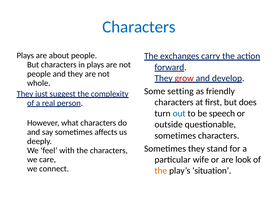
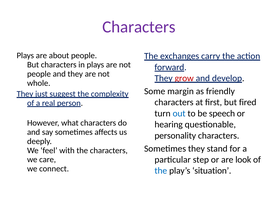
Characters at (139, 27) colour: blue -> purple
setting: setting -> margin
does: does -> fired
outside: outside -> hearing
sometimes at (175, 136): sometimes -> personality
wife: wife -> step
the at (161, 171) colour: orange -> blue
